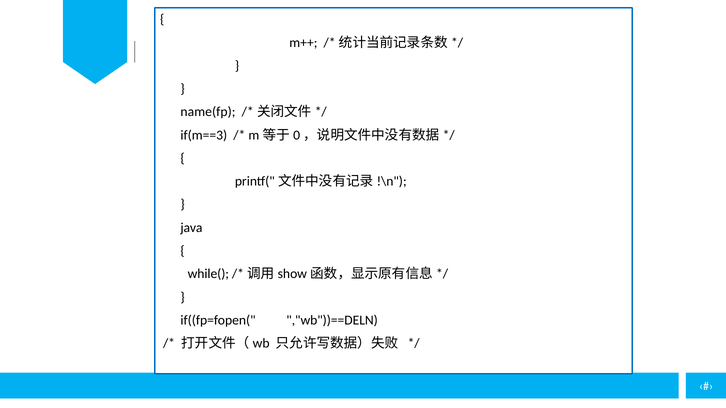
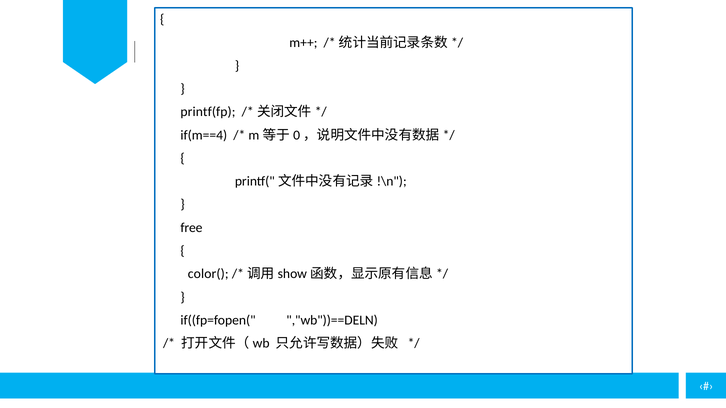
name(fp: name(fp -> printf(fp
if(m==3: if(m==3 -> if(m==4
java: java -> free
while(: while( -> color(
